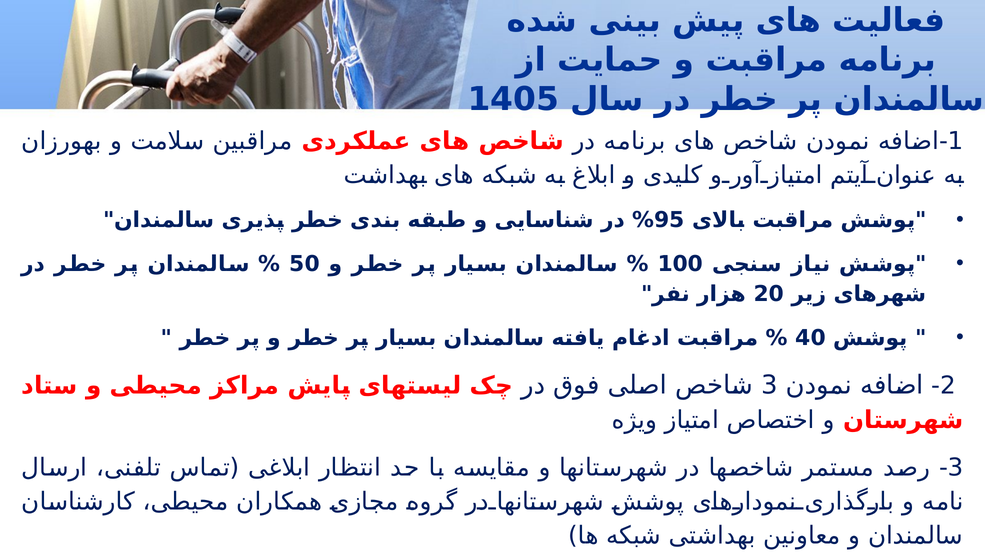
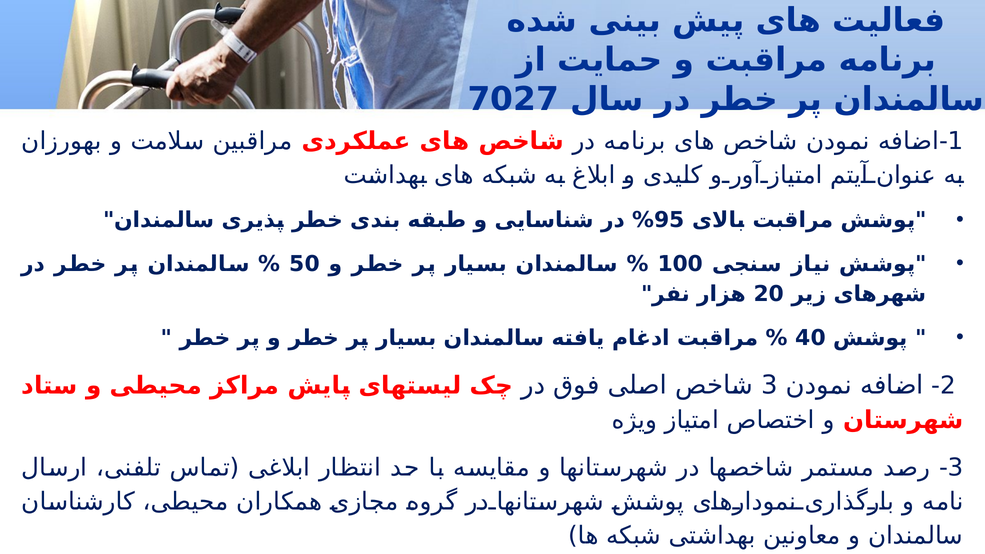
1405: 1405 -> 7027
